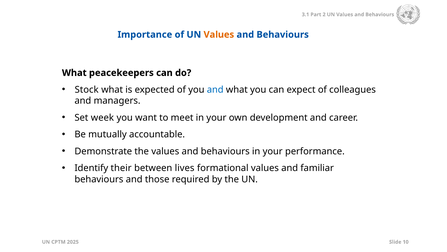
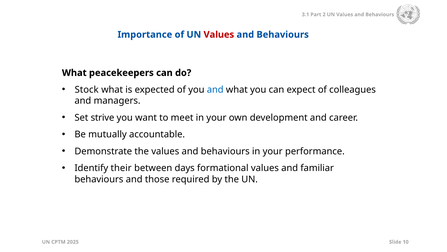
Values at (219, 35) colour: orange -> red
week: week -> strive
lives: lives -> days
